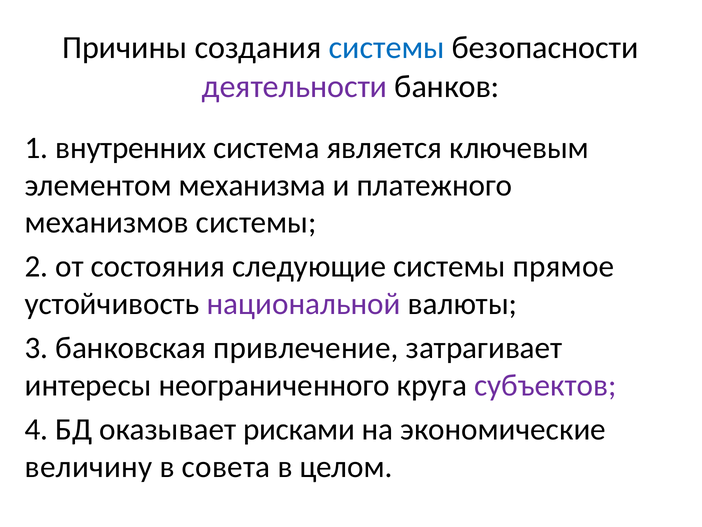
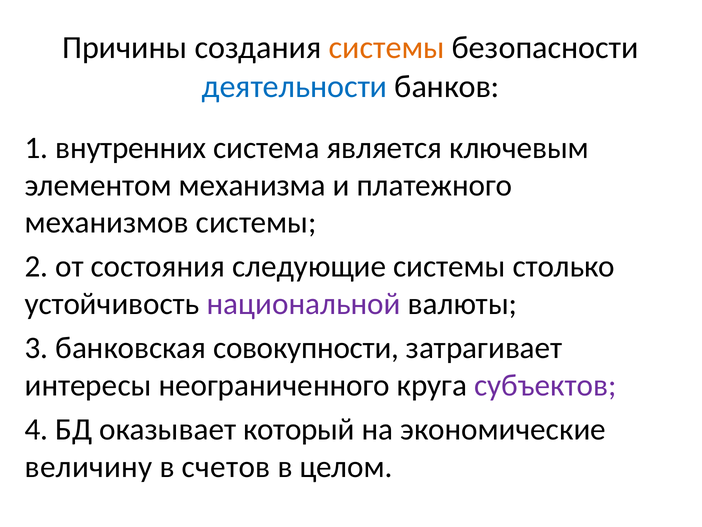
системы at (387, 48) colour: blue -> orange
деятельности colour: purple -> blue
прямое: прямое -> столько
привлечение: привлечение -> совокупности
рисками: рисками -> который
совета: совета -> счетов
